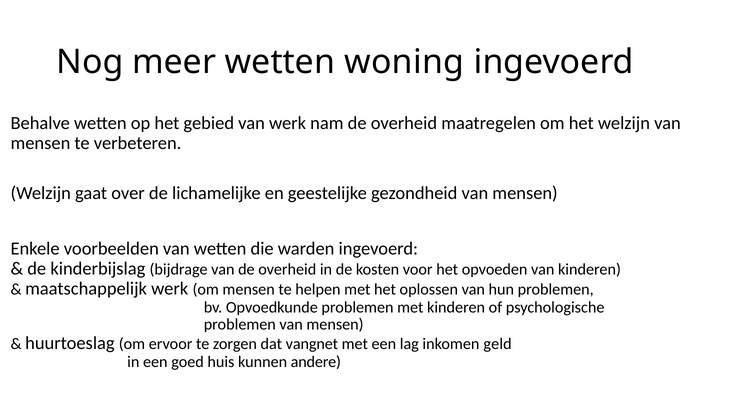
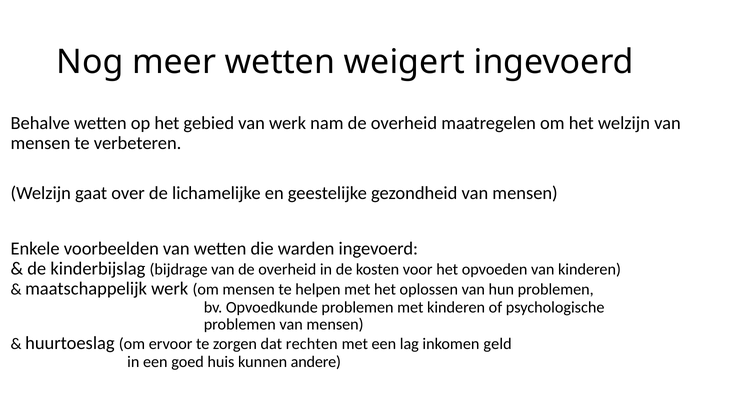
woning: woning -> weigert
vangnet: vangnet -> rechten
